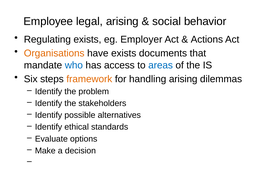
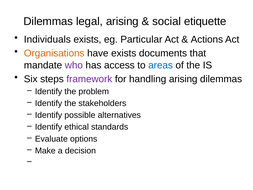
Employee at (48, 21): Employee -> Dilemmas
behavior: behavior -> etiquette
Regulating: Regulating -> Individuals
Employer: Employer -> Particular
who colour: blue -> purple
framework colour: orange -> purple
